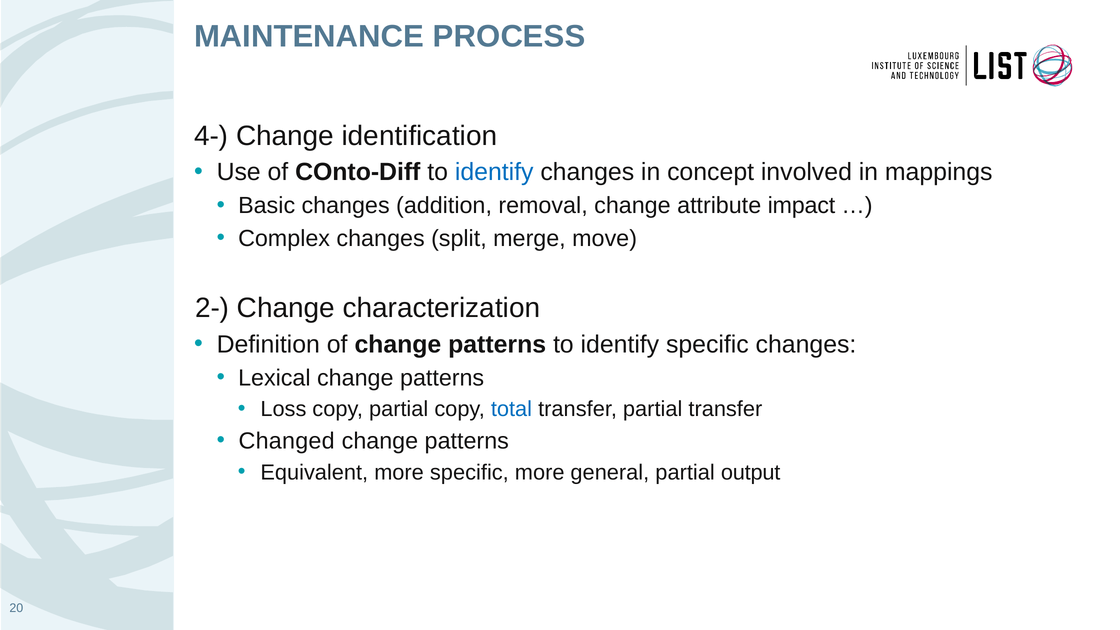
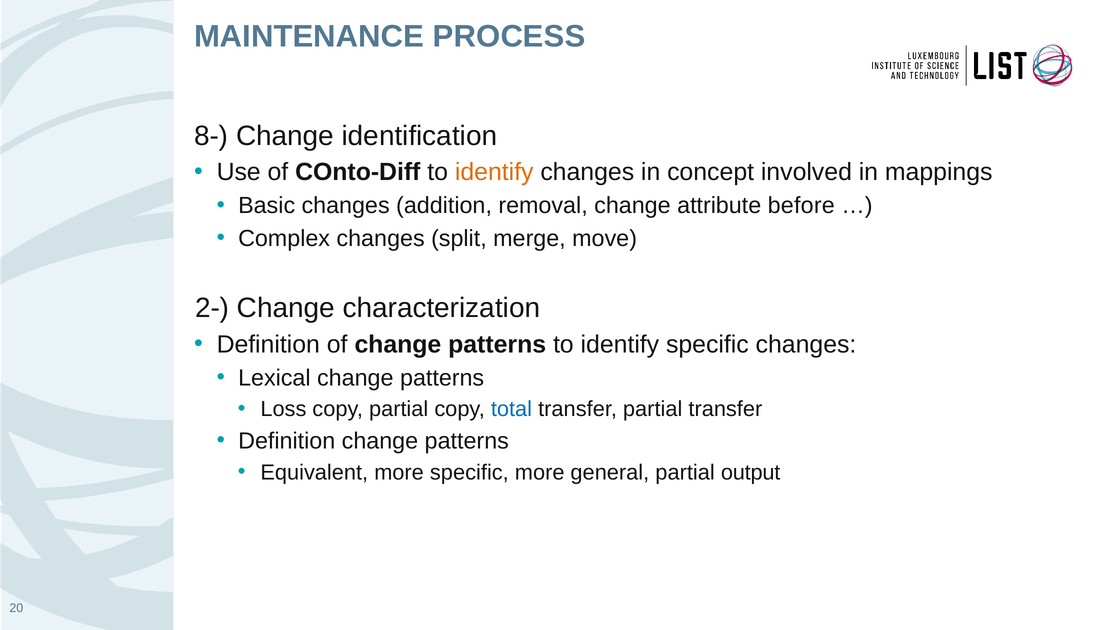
4-: 4- -> 8-
identify at (494, 172) colour: blue -> orange
impact: impact -> before
Changed at (287, 441): Changed -> Definition
